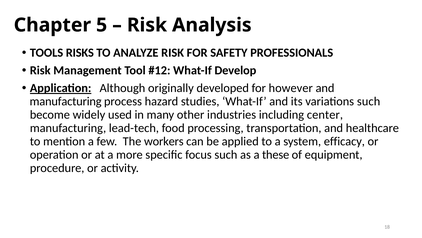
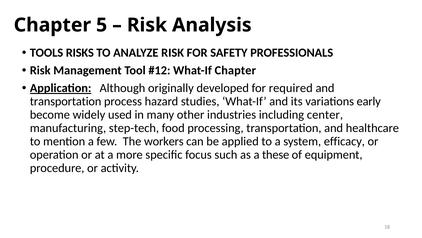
What-If Develop: Develop -> Chapter
however: however -> required
manufacturing at (66, 101): manufacturing -> transportation
variations such: such -> early
lead-tech: lead-tech -> step-tech
